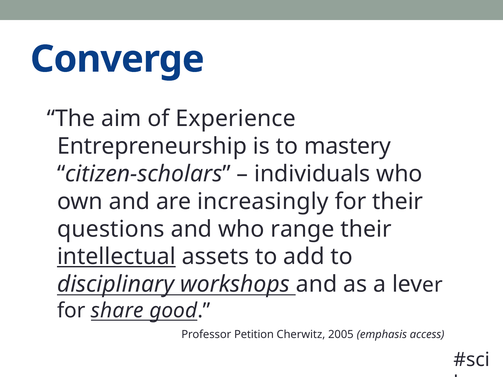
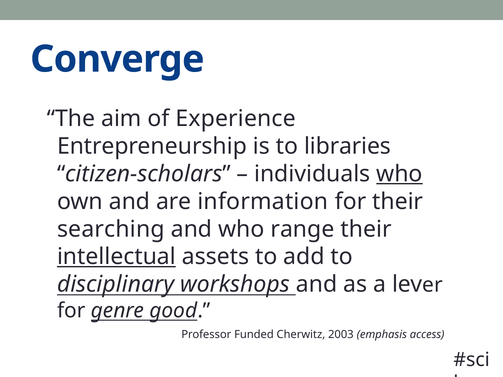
mastery: mastery -> libraries
who at (399, 174) underline: none -> present
increasingly: increasingly -> information
questions: questions -> searching
share: share -> genre
Petition: Petition -> Funded
2005: 2005 -> 2003
